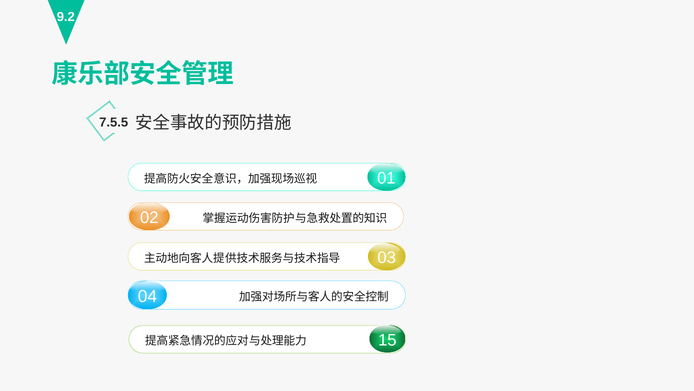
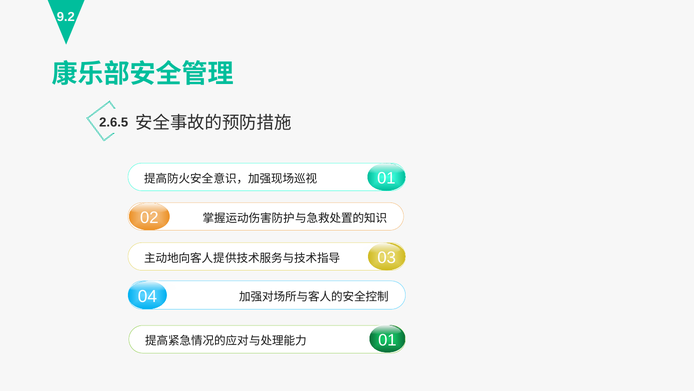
7.5.5: 7.5.5 -> 2.6.5
15 at (387, 339): 15 -> 01
